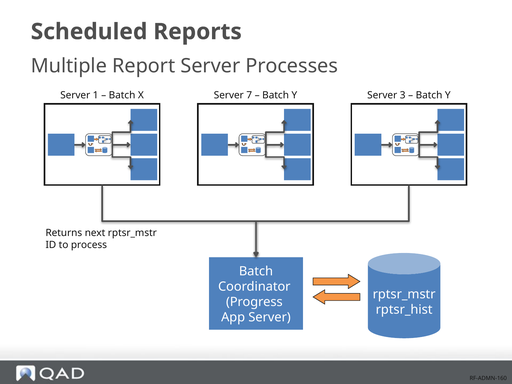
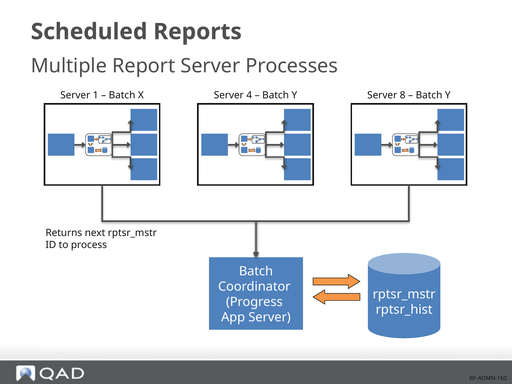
7: 7 -> 4
3: 3 -> 8
